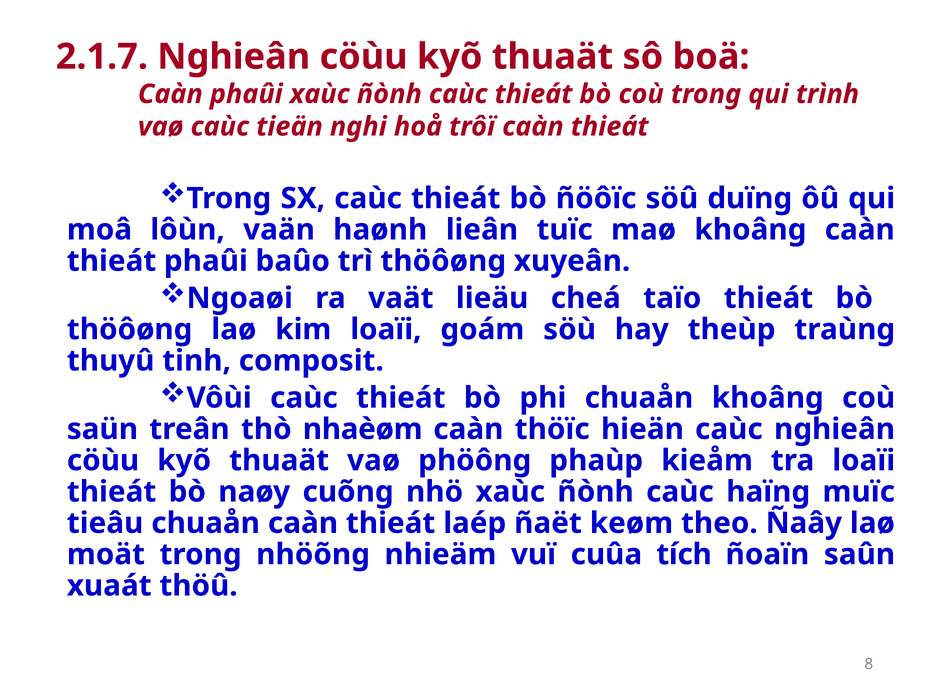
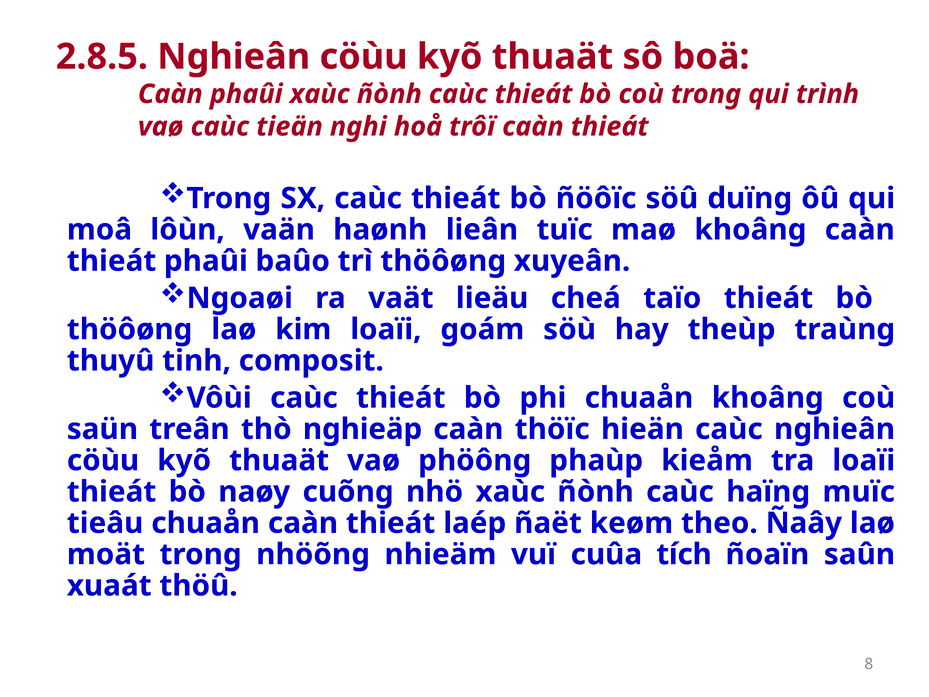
2.1.7: 2.1.7 -> 2.8.5
nhaèøm: nhaèøm -> nghieäp
